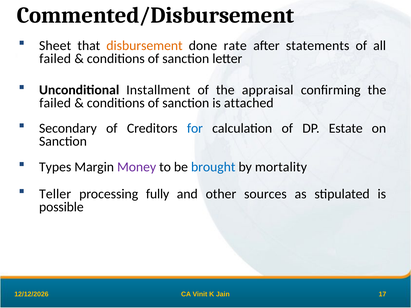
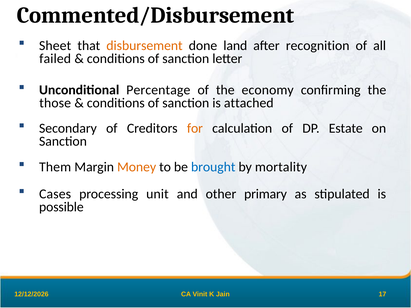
rate: rate -> land
statements: statements -> recognition
Installment: Installment -> Percentage
appraisal: appraisal -> economy
failed at (55, 103): failed -> those
for colour: blue -> orange
Types: Types -> Them
Money colour: purple -> orange
Teller: Teller -> Cases
fully: fully -> unit
sources: sources -> primary
